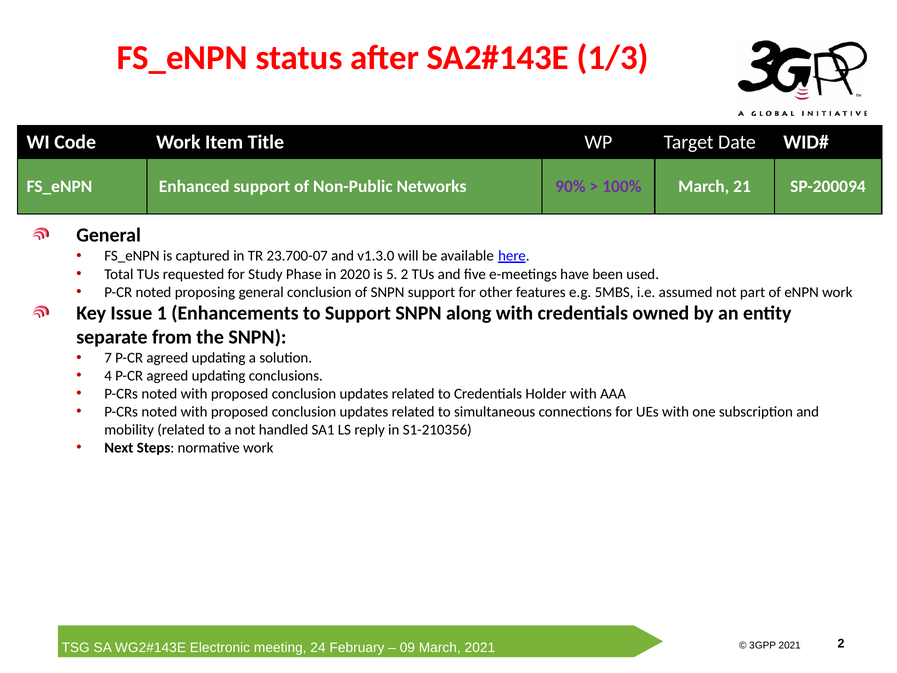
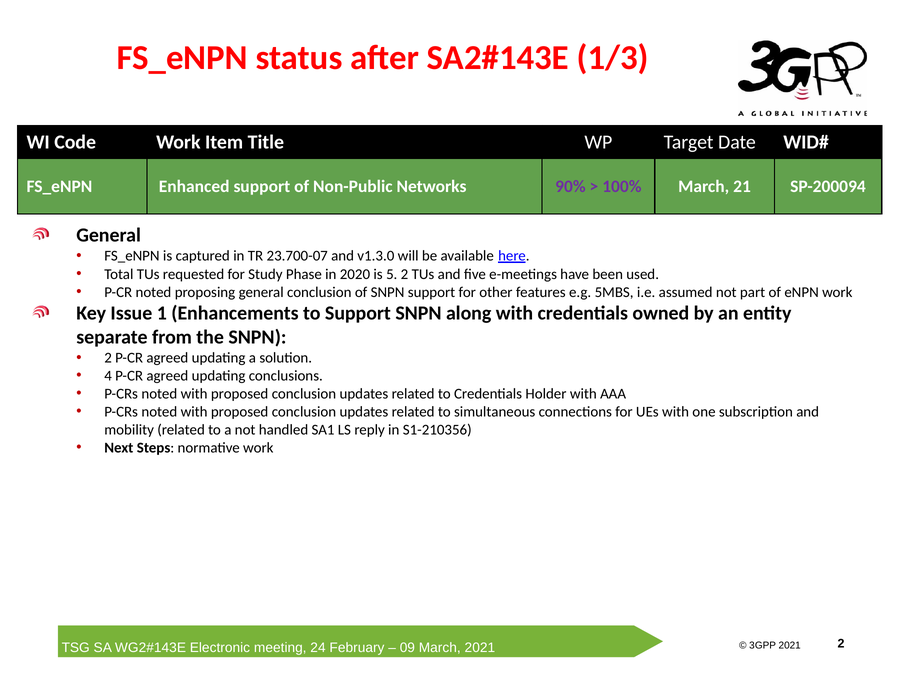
7 at (108, 358): 7 -> 2
